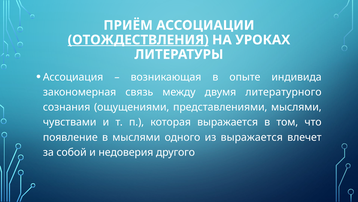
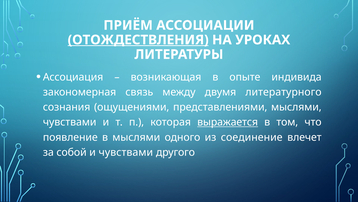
выражается at (228, 122) underline: none -> present
из выражается: выражается -> соединение
и недоверия: недоверия -> чувствами
